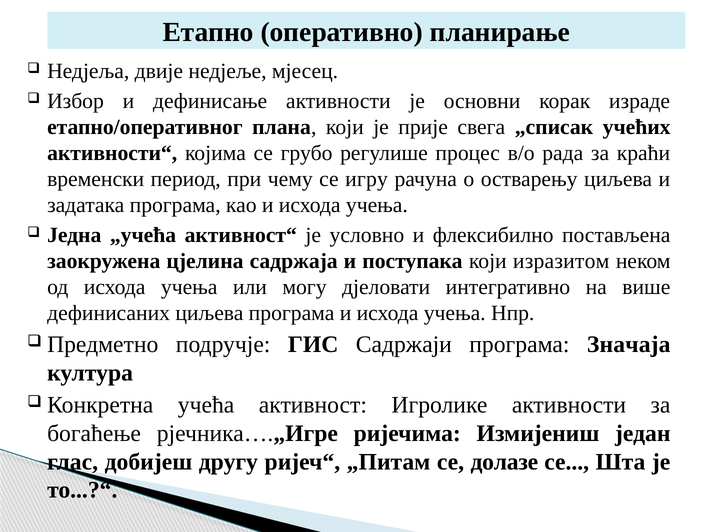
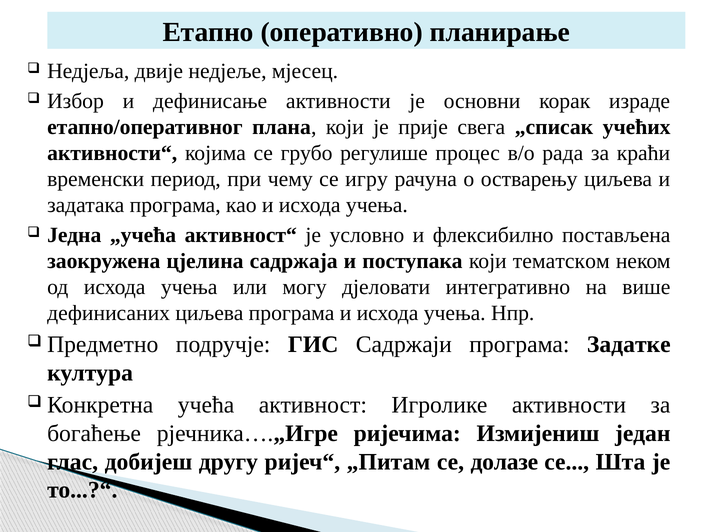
изразитом: изразитом -> тематском
Значаја: Значаја -> Задатке
